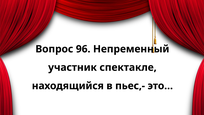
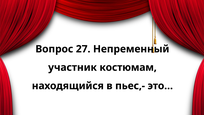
96: 96 -> 27
спектакле: спектакле -> костюмам
